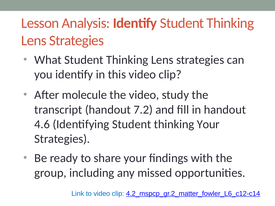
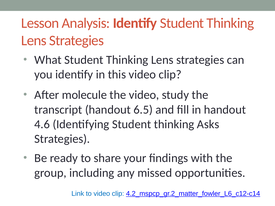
7.2: 7.2 -> 6.5
thinking Your: Your -> Asks
